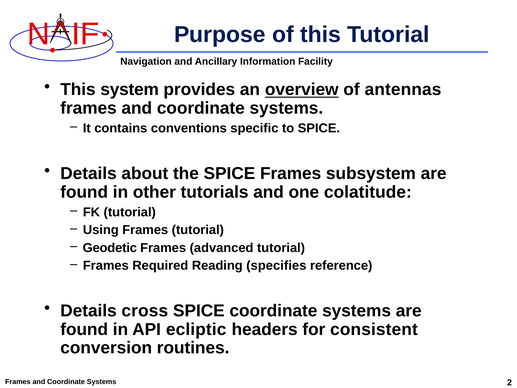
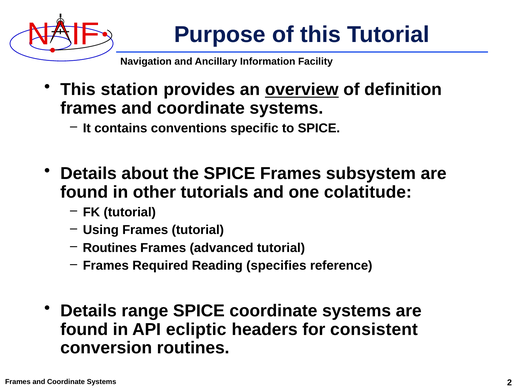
system: system -> station
antennas: antennas -> definition
Geodetic at (110, 248): Geodetic -> Routines
cross: cross -> range
